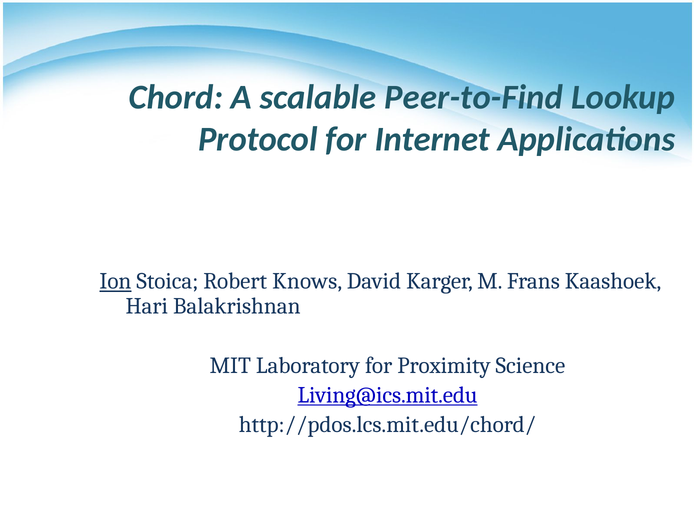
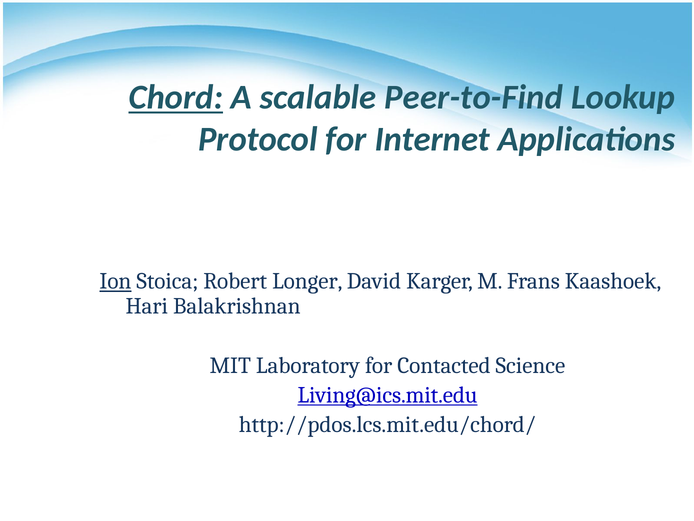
Chord underline: none -> present
Knows: Knows -> Longer
Proximity: Proximity -> Contacted
